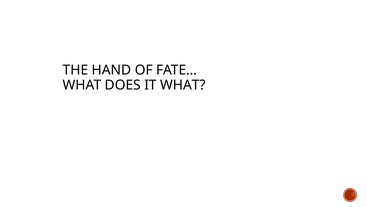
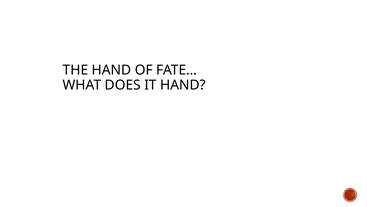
IT WHAT: WHAT -> HAND
